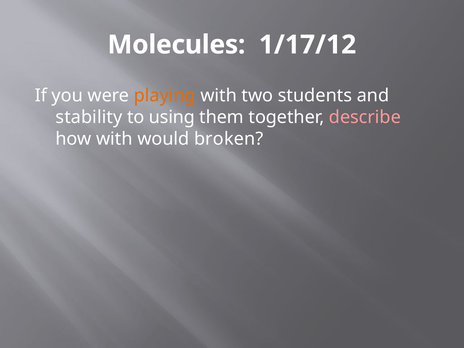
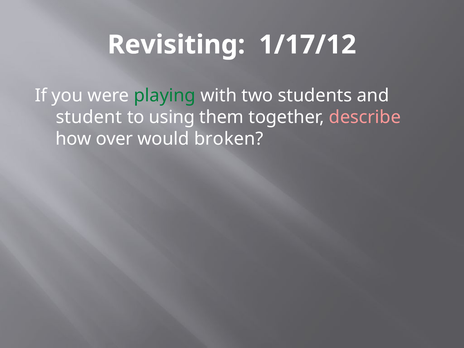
Molecules: Molecules -> Revisiting
playing colour: orange -> green
stability: stability -> student
how with: with -> over
